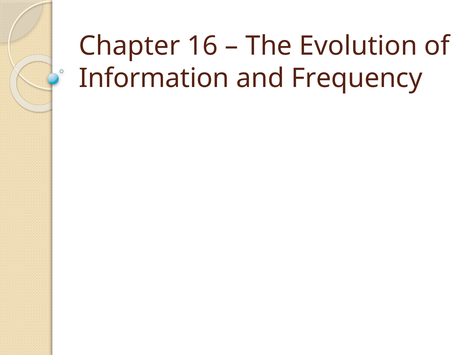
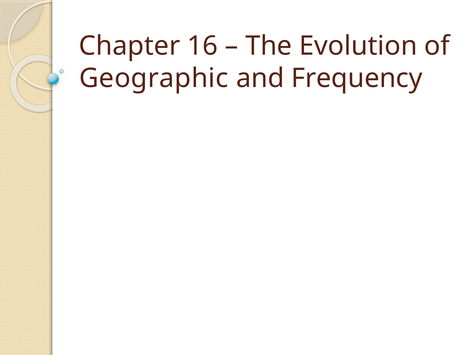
Information: Information -> Geographic
